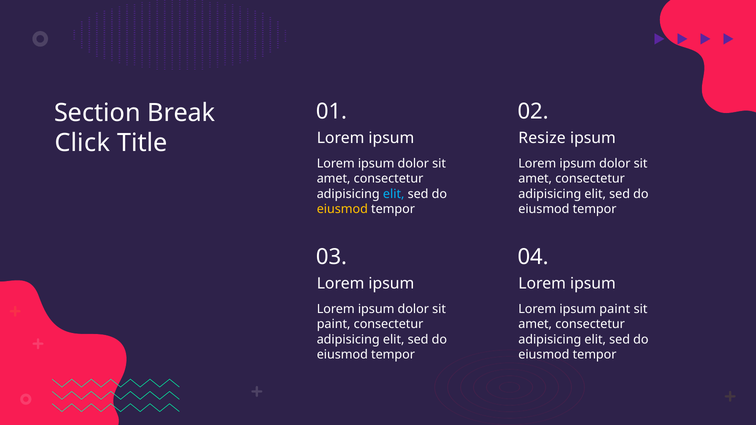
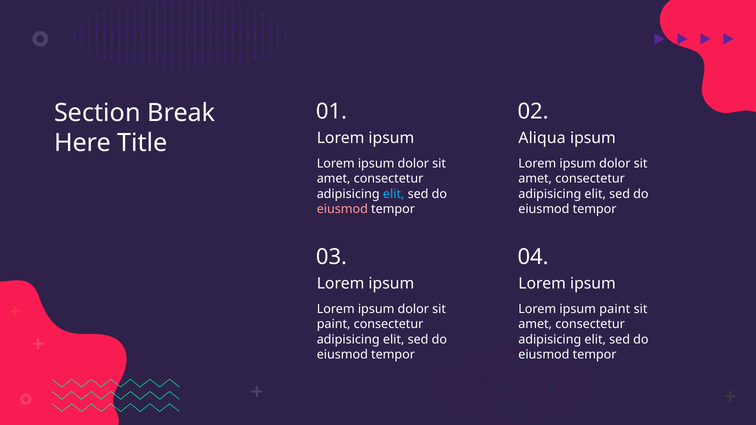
Resize: Resize -> Aliqua
Click: Click -> Here
eiusmod at (342, 209) colour: yellow -> pink
